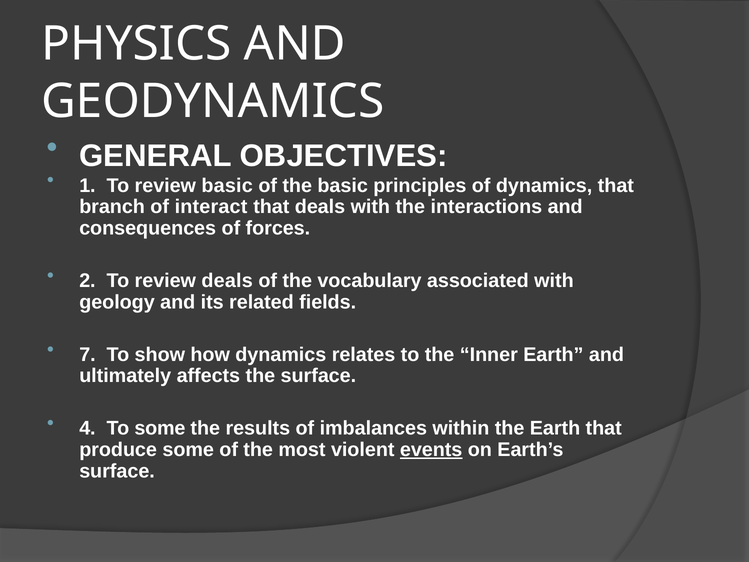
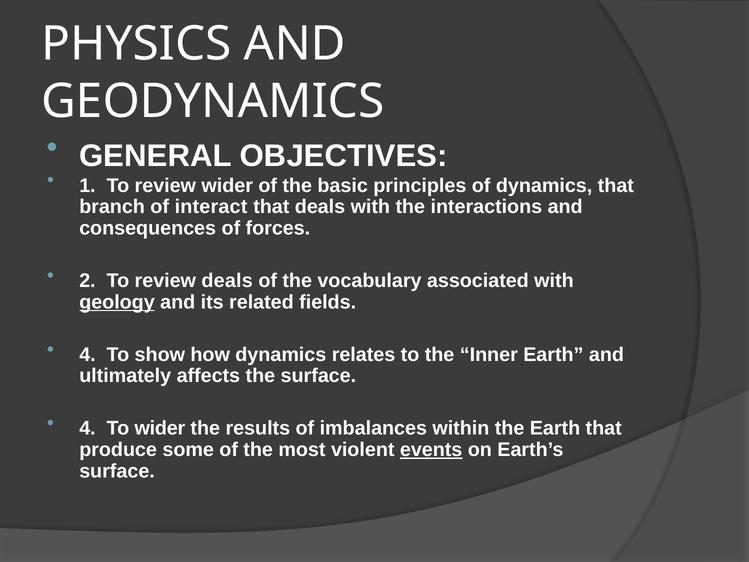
review basic: basic -> wider
geology underline: none -> present
7 at (87, 354): 7 -> 4
To some: some -> wider
